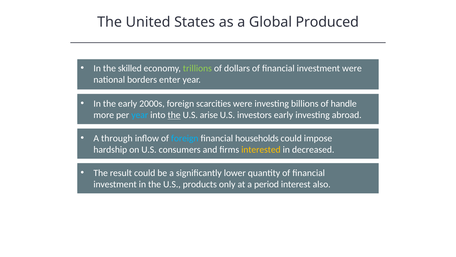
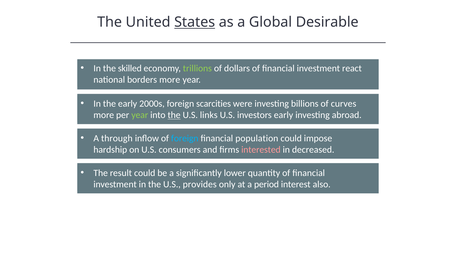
States underline: none -> present
Produced: Produced -> Desirable
investment were: were -> react
borders enter: enter -> more
handle: handle -> curves
year at (140, 115) colour: light blue -> light green
arise: arise -> links
households: households -> population
interested colour: yellow -> pink
products: products -> provides
